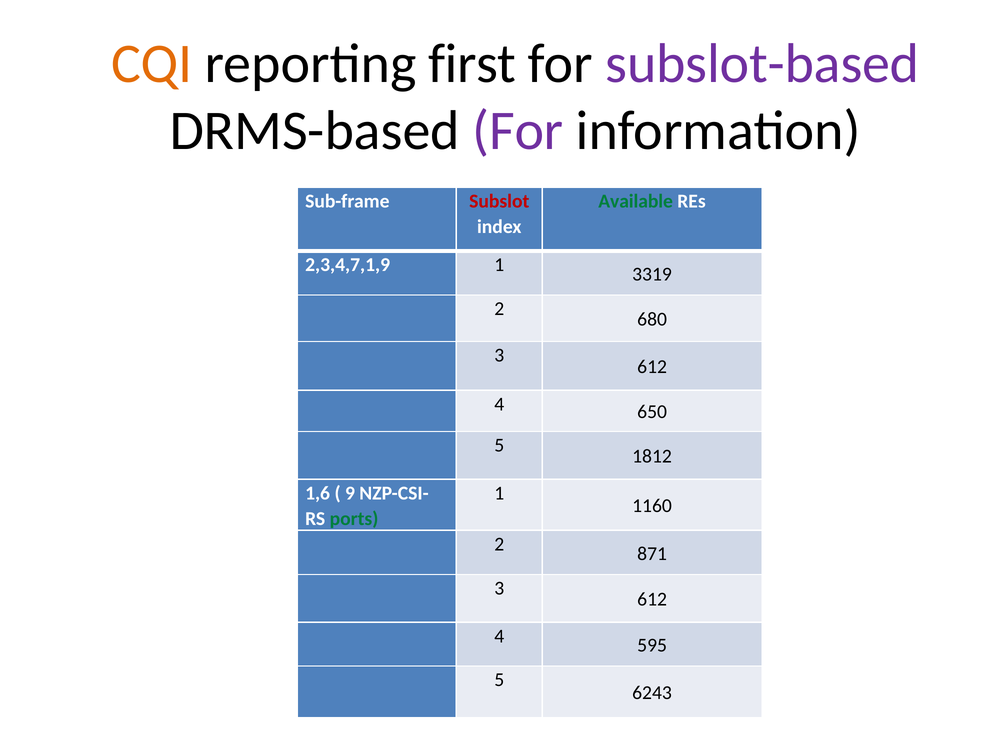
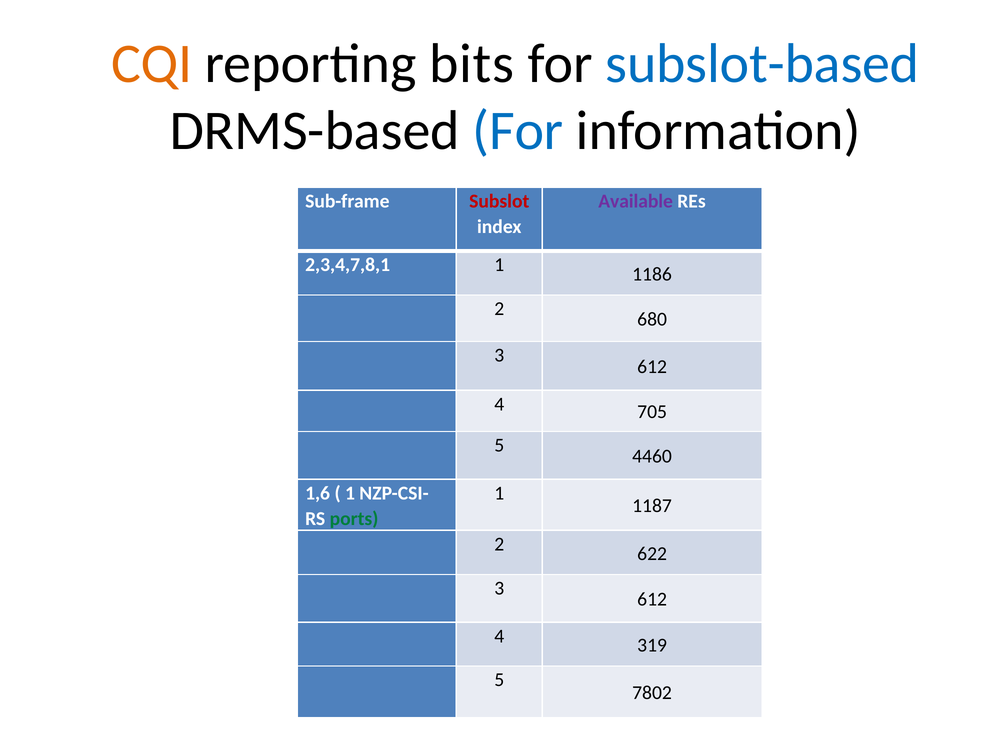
first: first -> bits
subslot-based colour: purple -> blue
For at (518, 131) colour: purple -> blue
Available colour: green -> purple
2,3,4,7,1,9: 2,3,4,7,1,9 -> 2,3,4,7,8,1
3319: 3319 -> 1186
650: 650 -> 705
1812: 1812 -> 4460
9 at (350, 493): 9 -> 1
1160: 1160 -> 1187
871: 871 -> 622
595: 595 -> 319
6243: 6243 -> 7802
